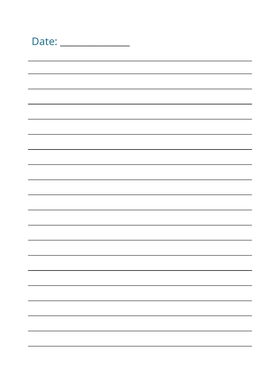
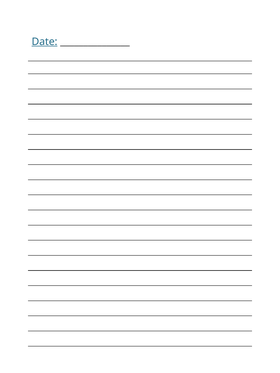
Date underline: none -> present
